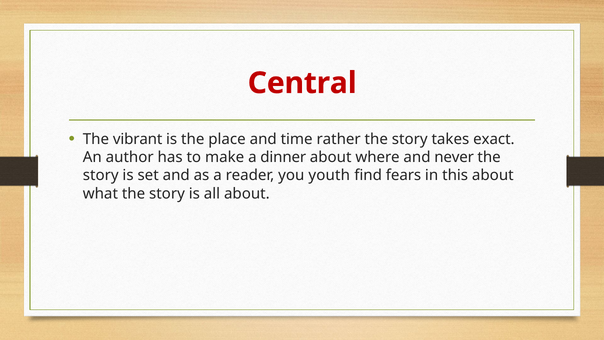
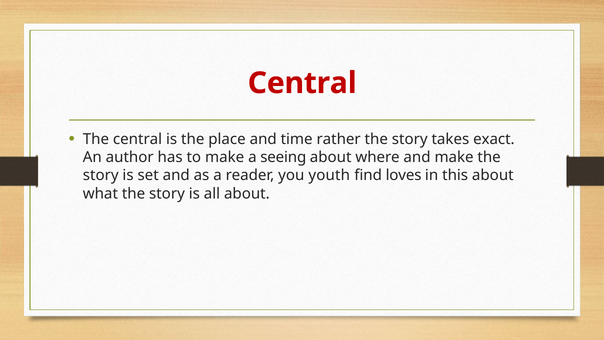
The vibrant: vibrant -> central
dinner: dinner -> seeing
and never: never -> make
fears: fears -> loves
